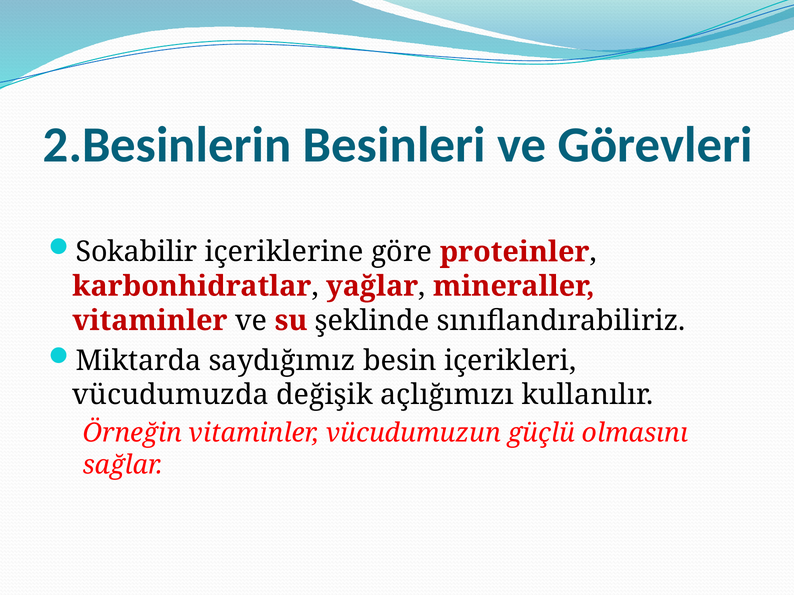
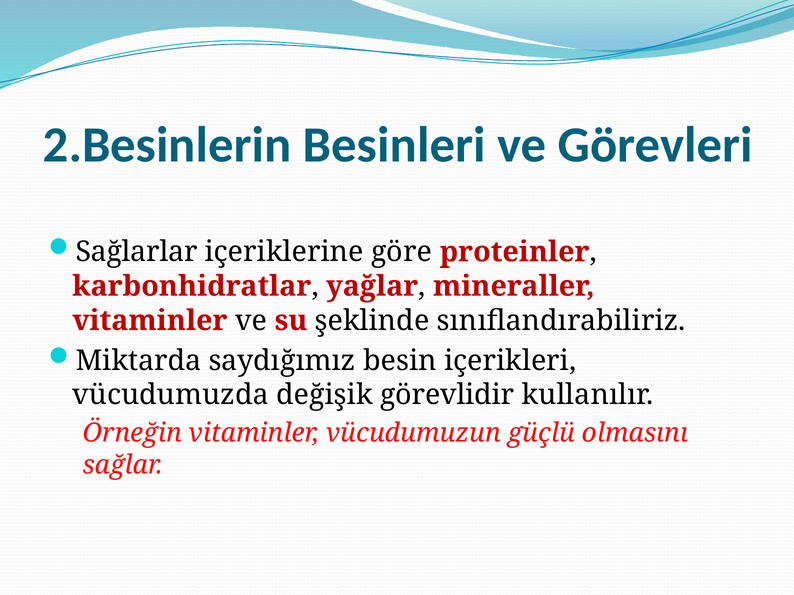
Sokabilir: Sokabilir -> Sağlarlar
açlığımızı: açlığımızı -> görevlidir
